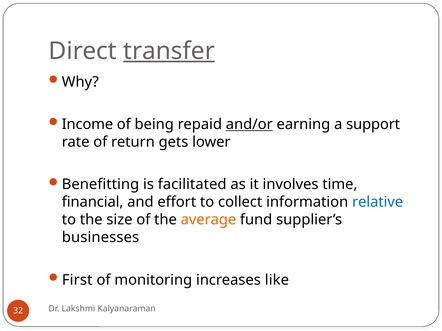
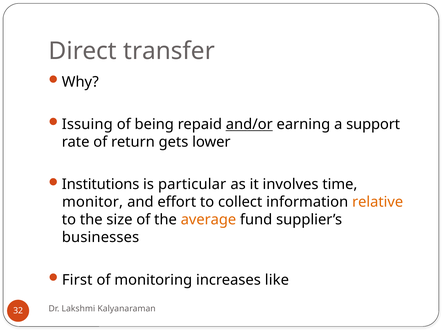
transfer underline: present -> none
Income: Income -> Issuing
Benefitting: Benefitting -> Institutions
facilitated: facilitated -> particular
financial: financial -> monitor
relative colour: blue -> orange
